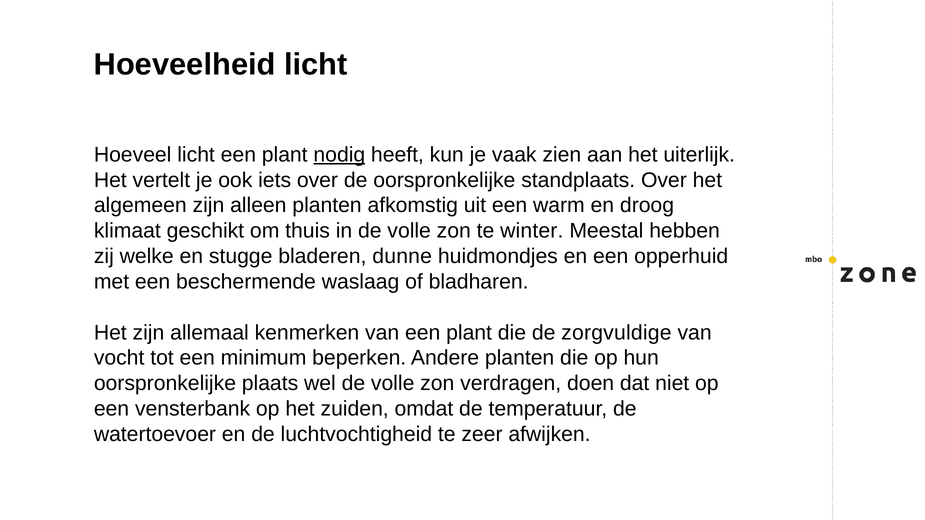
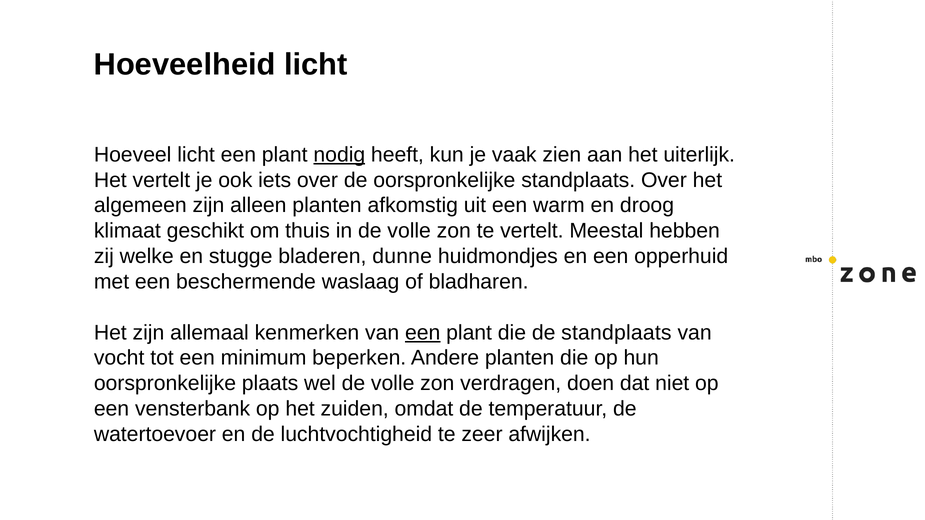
te winter: winter -> vertelt
een at (423, 333) underline: none -> present
de zorgvuldige: zorgvuldige -> standplaats
